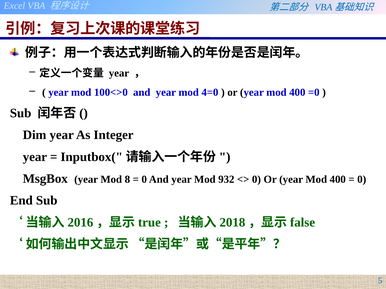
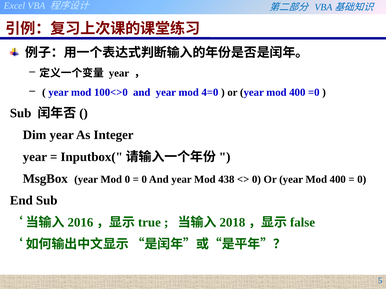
Mod 8: 8 -> 0
932: 932 -> 438
